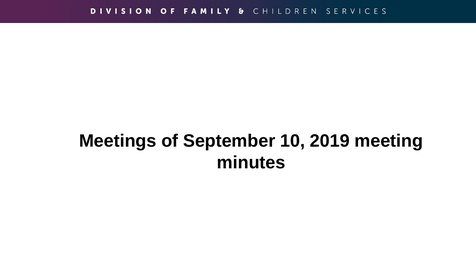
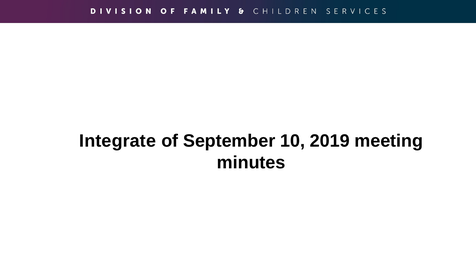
Meetings: Meetings -> Integrate
